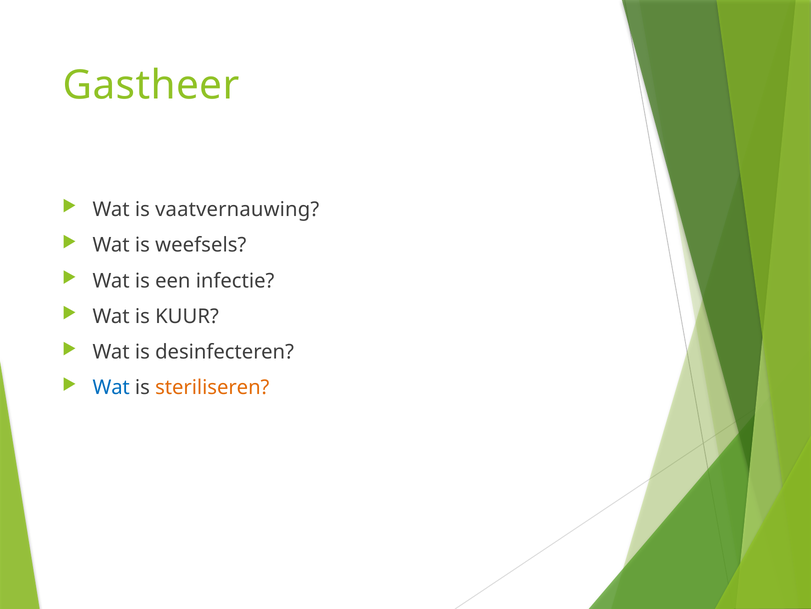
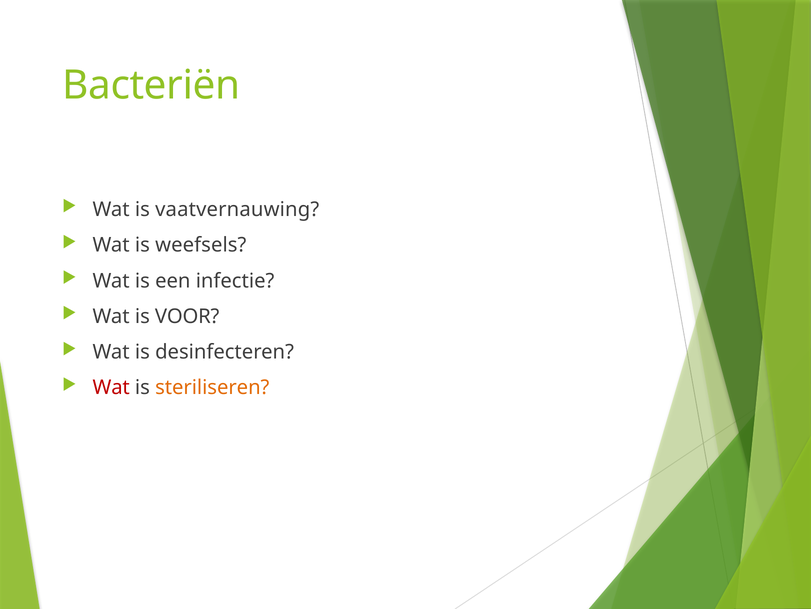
Gastheer: Gastheer -> Bacteriën
KUUR: KUUR -> VOOR
Wat at (111, 387) colour: blue -> red
